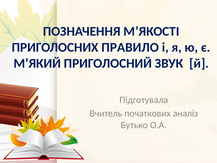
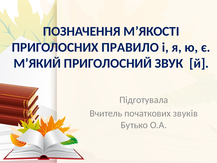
аналіз: аналіз -> звуків
